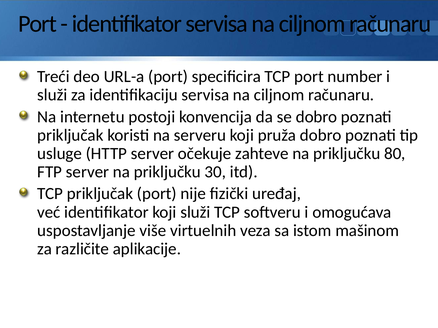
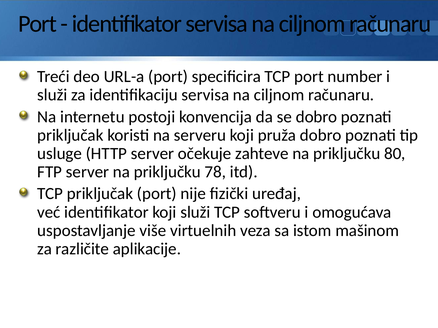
30: 30 -> 78
